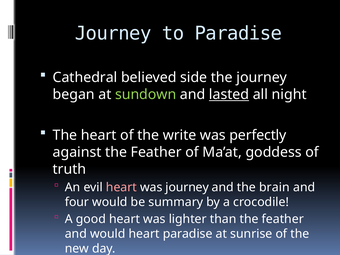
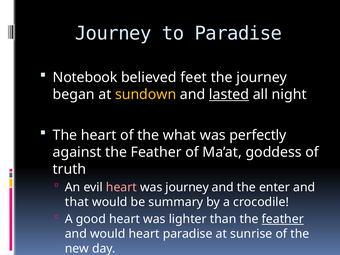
Cathedral: Cathedral -> Notebook
side: side -> feet
sundown colour: light green -> yellow
write: write -> what
brain: brain -> enter
four: four -> that
feather at (283, 219) underline: none -> present
